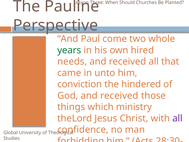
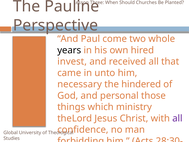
years colour: green -> black
needs: needs -> invest
conviction: conviction -> necessary
God and received: received -> personal
